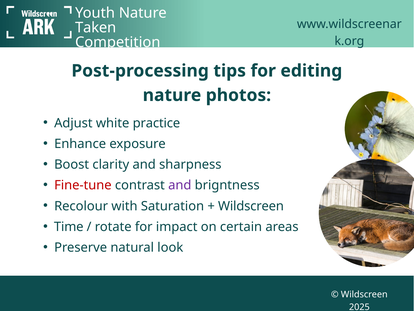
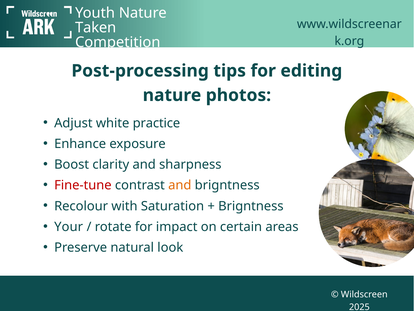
and at (180, 185) colour: purple -> orange
Wildscreen at (251, 206): Wildscreen -> Brigntness
Time: Time -> Your
